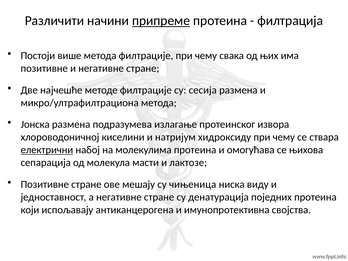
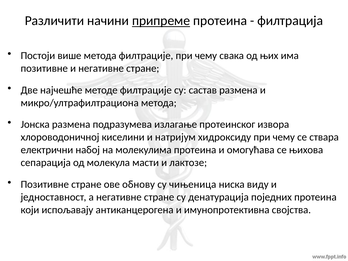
сесија: сесија -> састав
електрични underline: present -> none
мешају: мешају -> обнову
